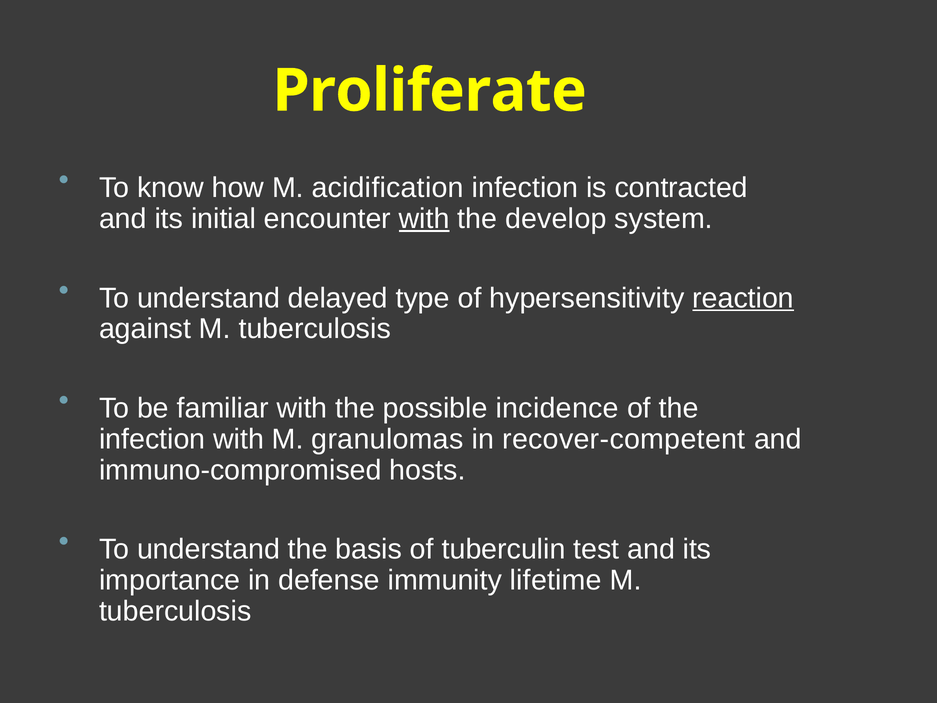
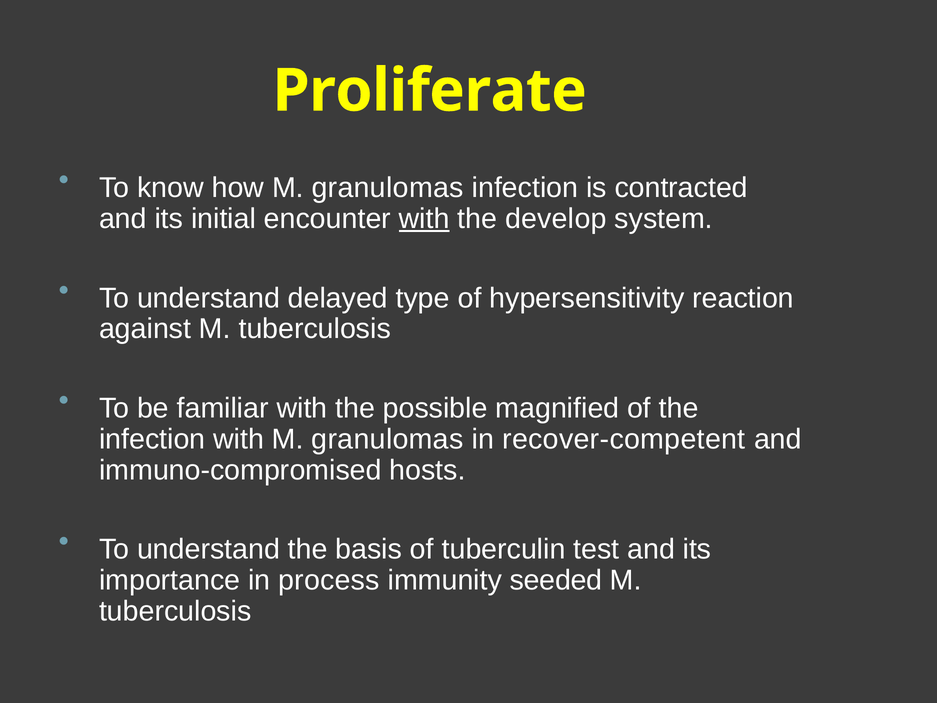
how M acidification: acidification -> granulomas
reaction underline: present -> none
incidence: incidence -> magnified
defense: defense -> process
lifetime: lifetime -> seeded
